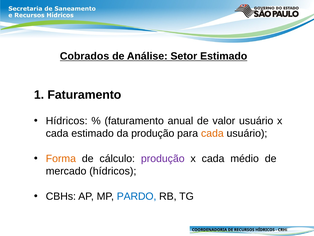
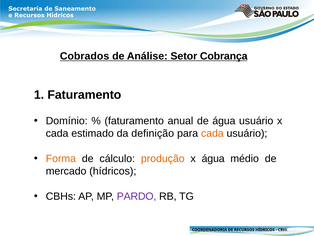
Setor Estimado: Estimado -> Cobrança
Hídricos at (67, 121): Hídricos -> Domínio
de valor: valor -> água
da produção: produção -> definição
produção at (163, 158) colour: purple -> orange
cada at (213, 158): cada -> água
PARDO colour: blue -> purple
